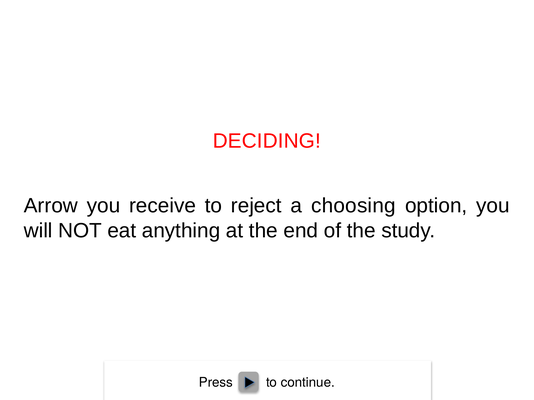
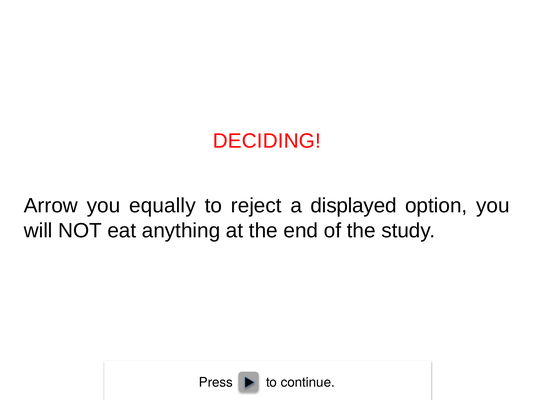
receive: receive -> equally
choosing: choosing -> displayed
